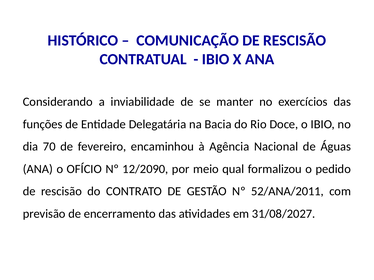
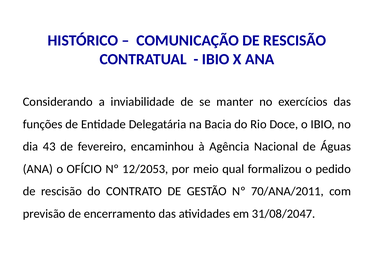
70: 70 -> 43
12/2090: 12/2090 -> 12/2053
52/ANA/2011: 52/ANA/2011 -> 70/ANA/2011
31/08/2027: 31/08/2027 -> 31/08/2047
